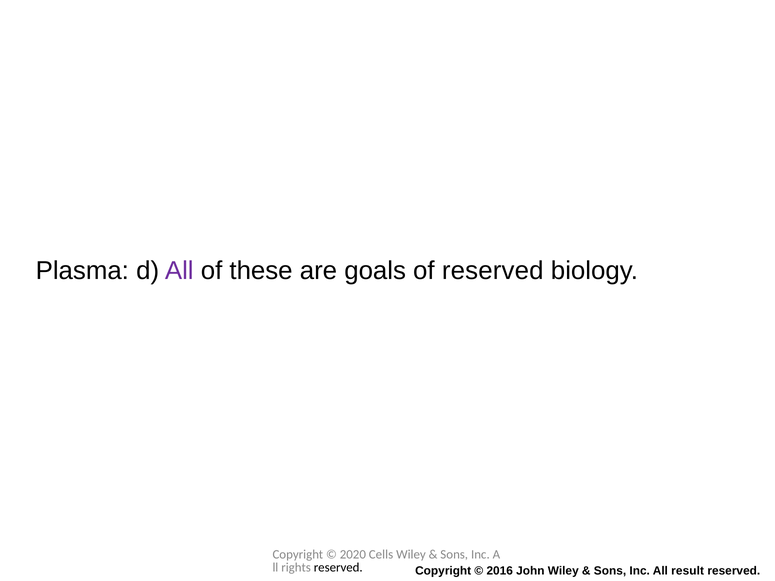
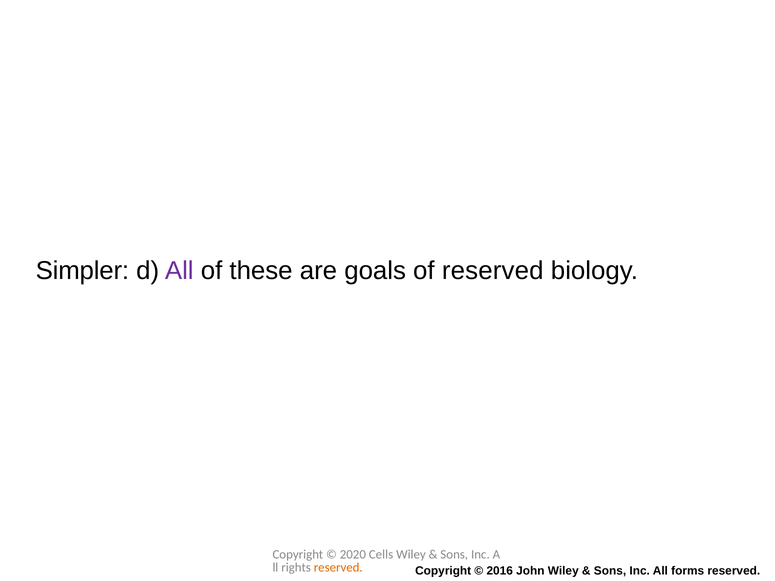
Plasma: Plasma -> Simpler
reserved at (338, 568) colour: black -> orange
result: result -> forms
